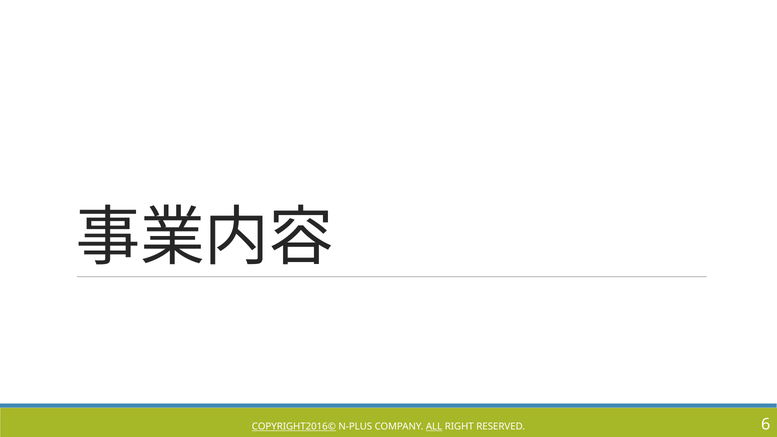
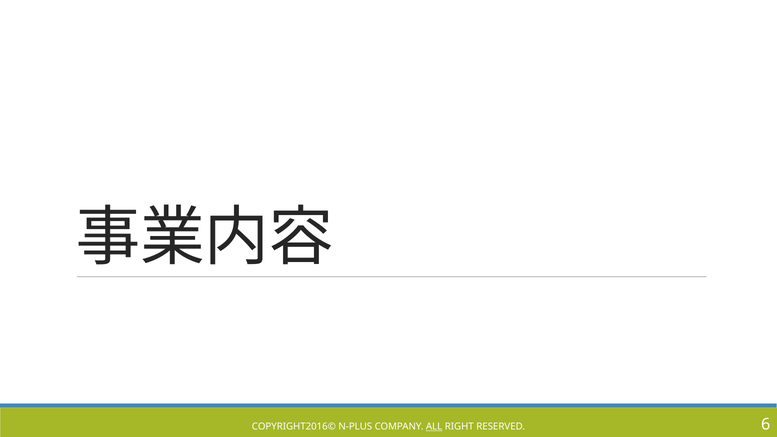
COPYRIGHT2016© underline: present -> none
